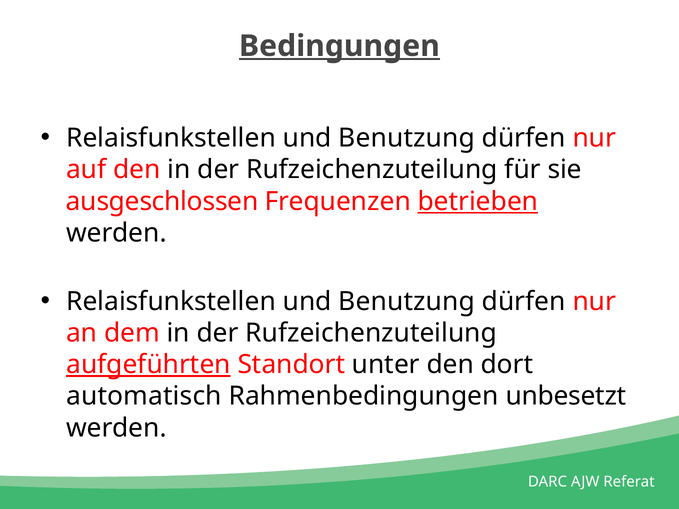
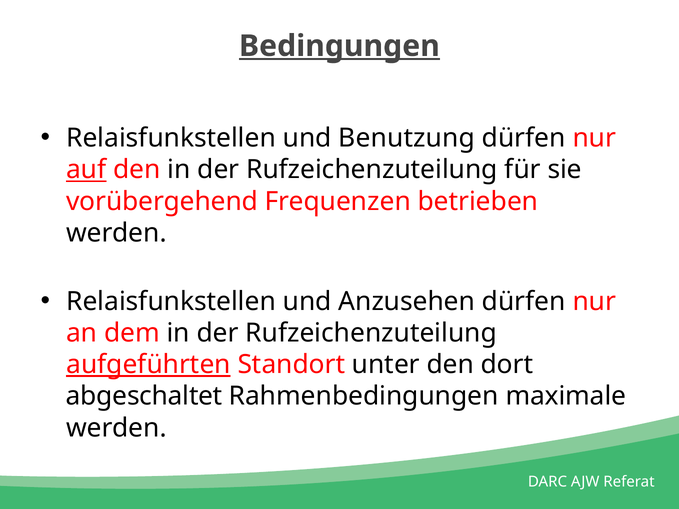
auf underline: none -> present
ausgeschlossen: ausgeschlossen -> vorübergehend
betrieben underline: present -> none
Benutzung at (407, 302): Benutzung -> Anzusehen
automatisch: automatisch -> abgeschaltet
unbesetzt: unbesetzt -> maximale
